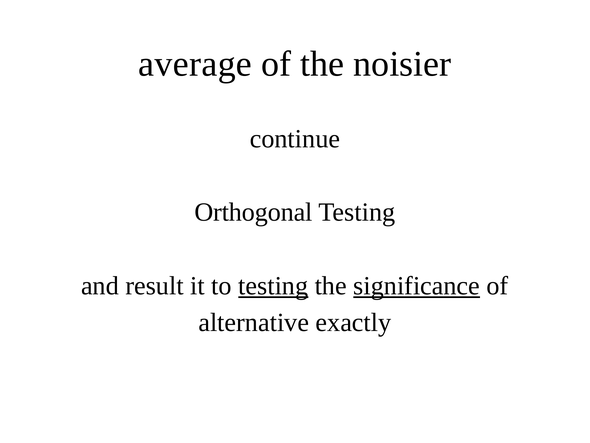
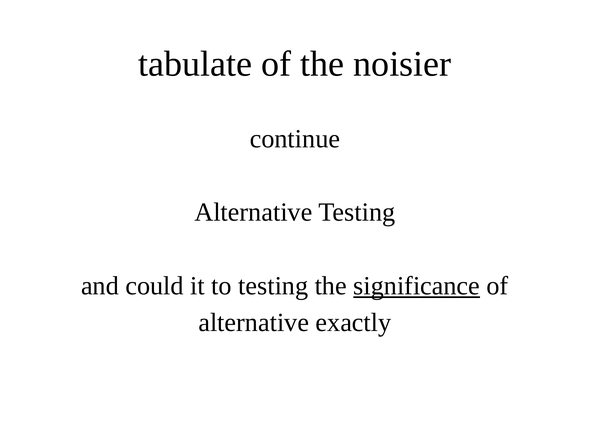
average: average -> tabulate
Orthogonal at (253, 212): Orthogonal -> Alternative
result: result -> could
testing at (273, 286) underline: present -> none
